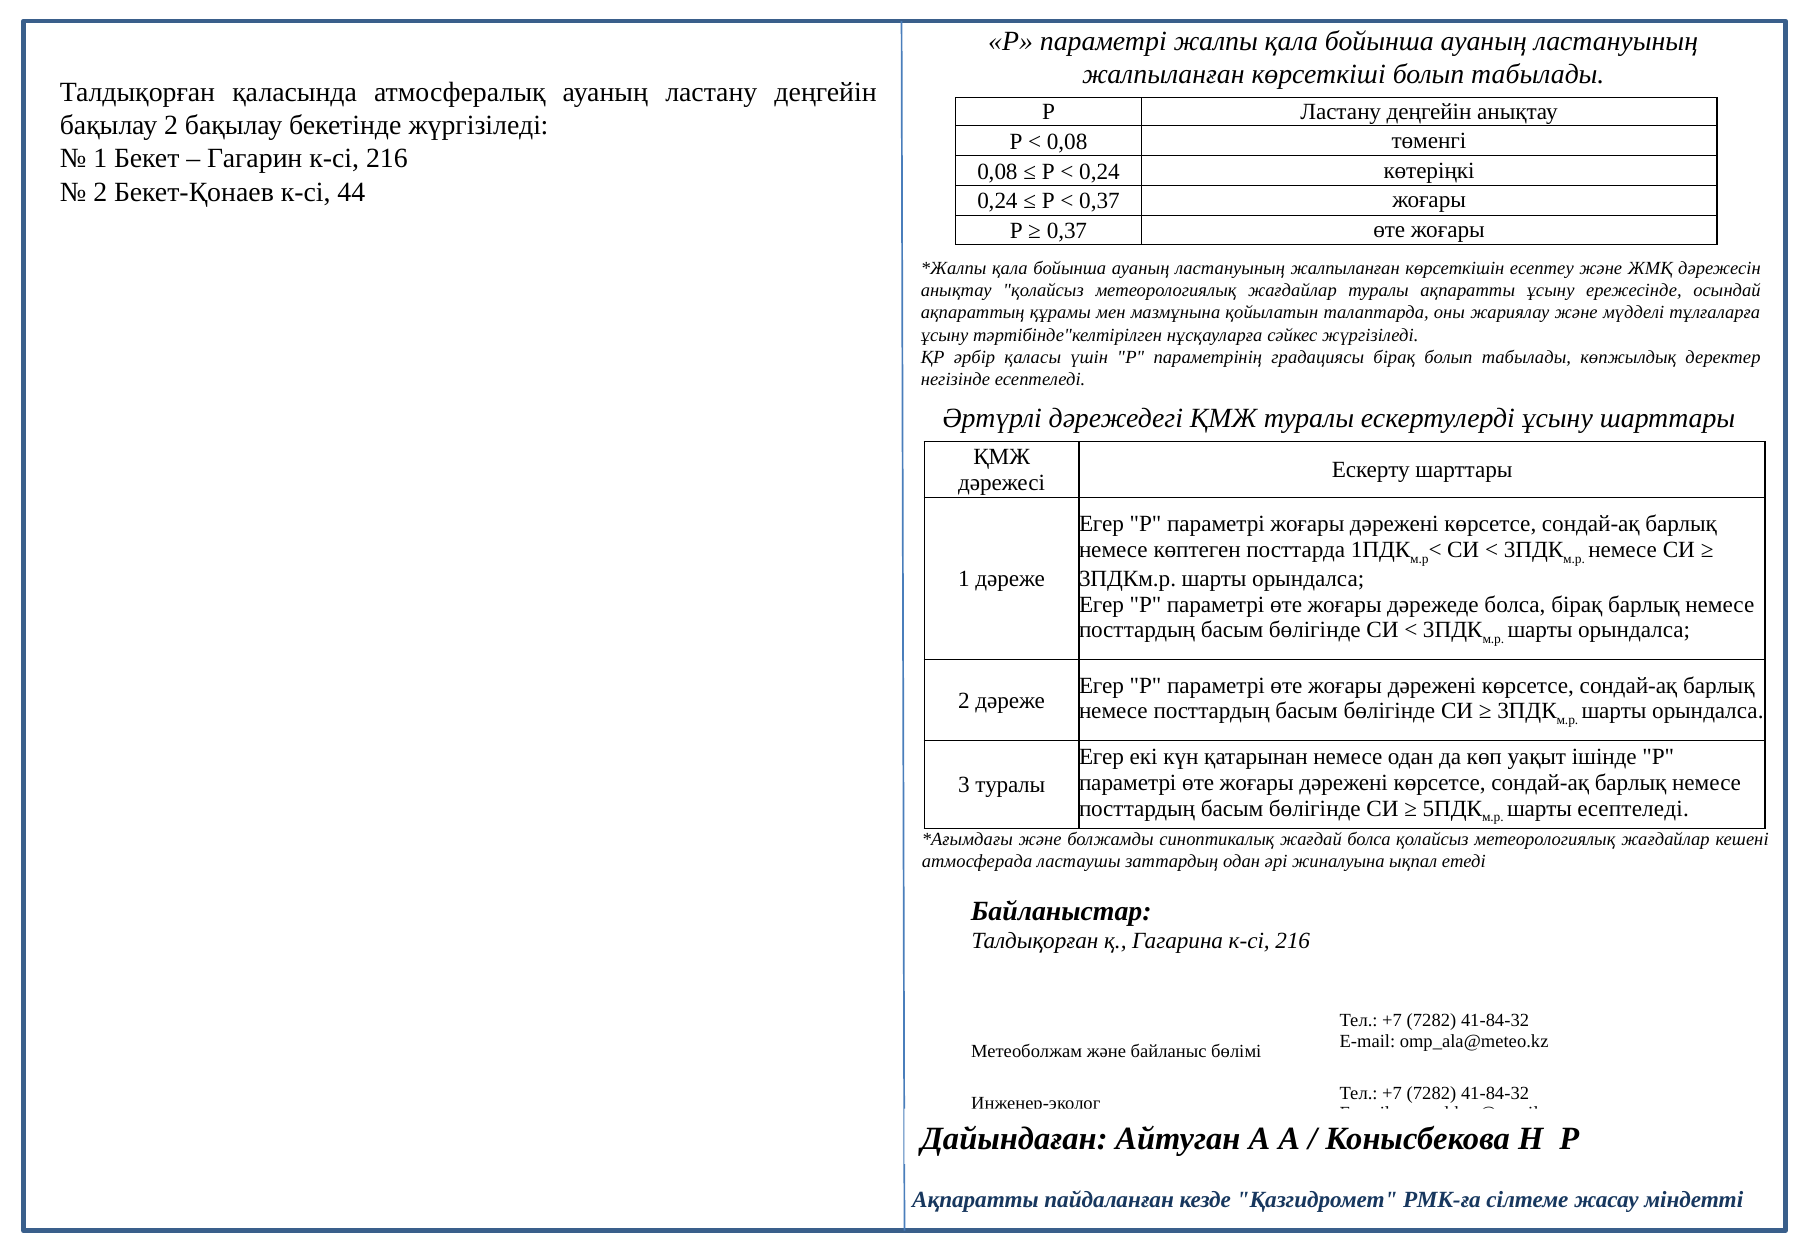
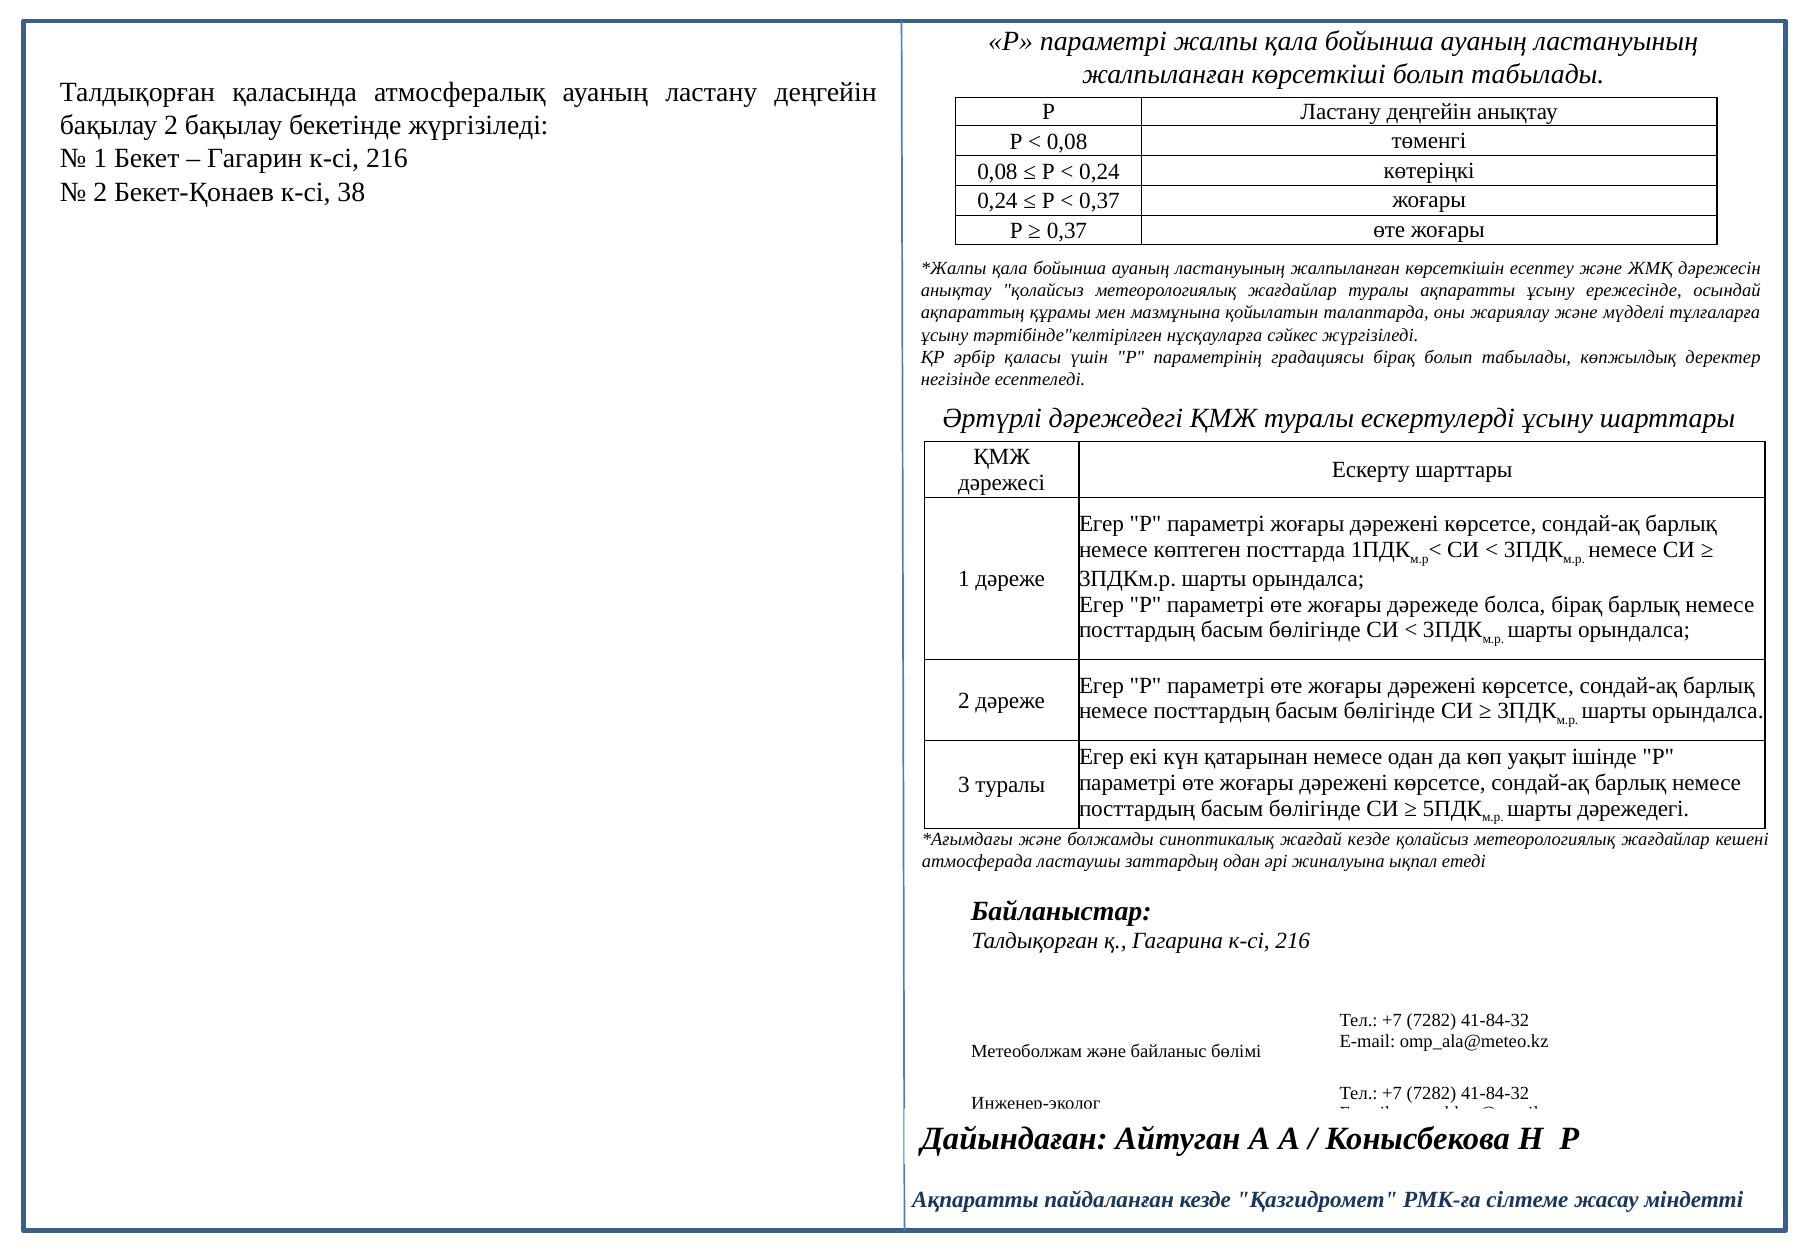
44: 44 -> 38
шарты есептеледі: есептеледі -> дәрежедегі
жағдай болса: болса -> кезде
